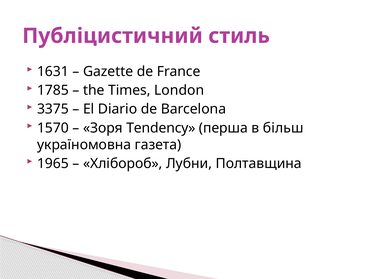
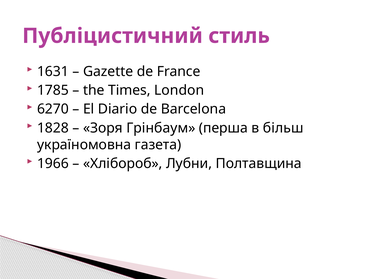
3375: 3375 -> 6270
1570: 1570 -> 1828
Tendency: Tendency -> Грінбаум
1965: 1965 -> 1966
